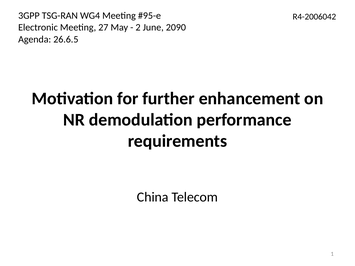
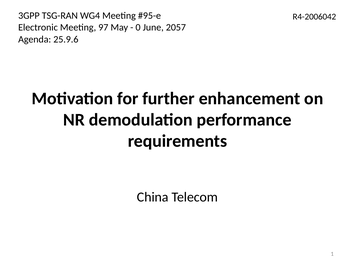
27: 27 -> 97
2: 2 -> 0
2090: 2090 -> 2057
26.6.5: 26.6.5 -> 25.9.6
